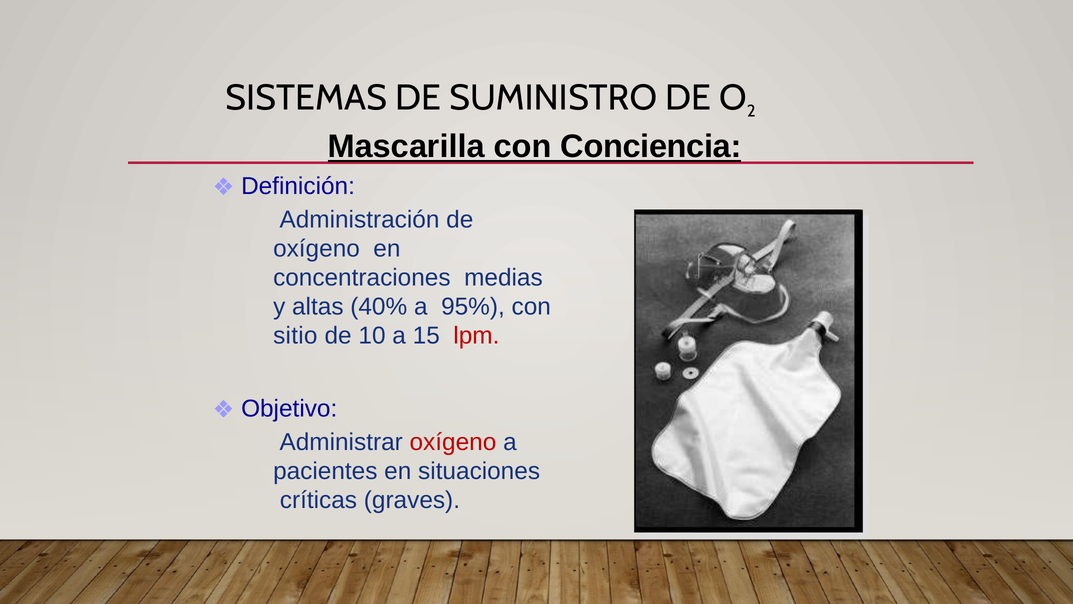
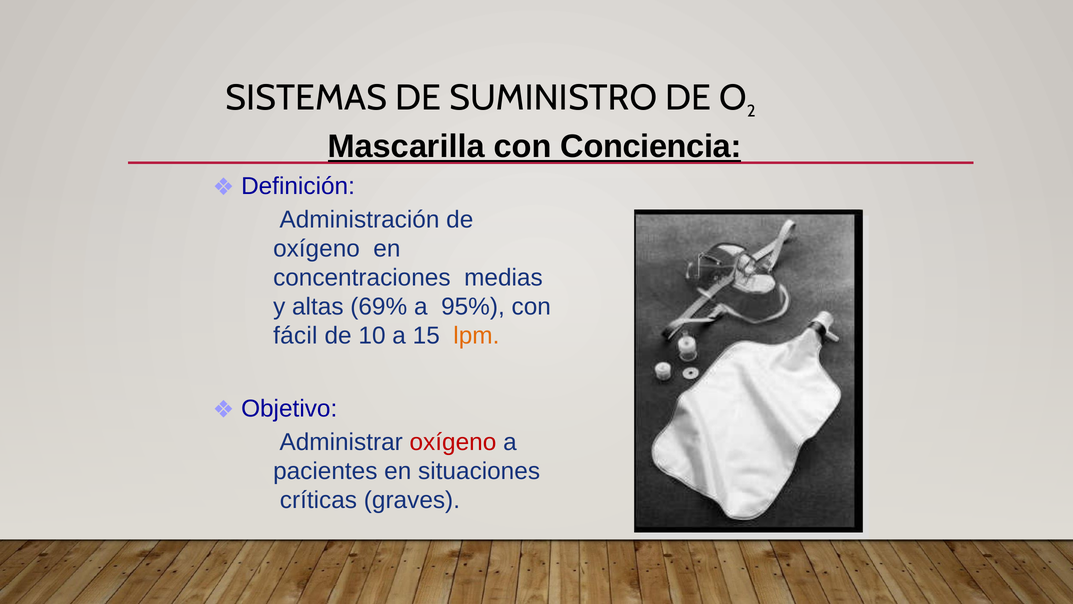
40%: 40% -> 69%
sitio: sitio -> fácil
lpm colour: red -> orange
